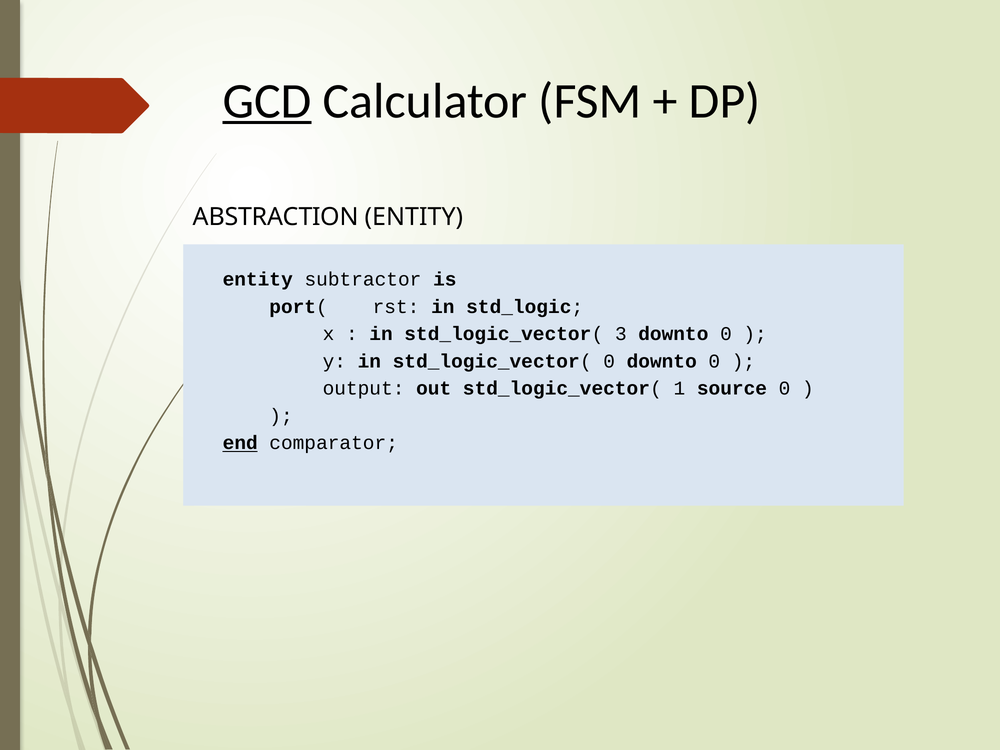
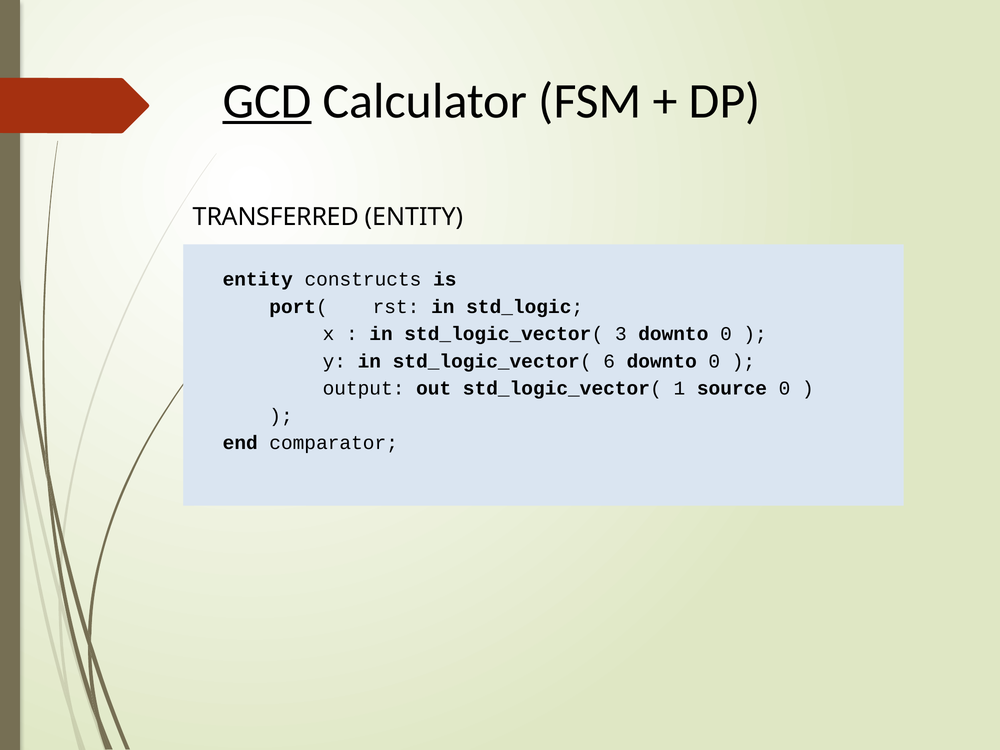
ABSTRACTION: ABSTRACTION -> TRANSFERRED
subtractor: subtractor -> constructs
std_logic_vector( 0: 0 -> 6
end underline: present -> none
